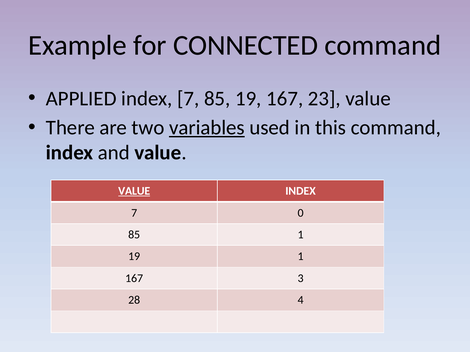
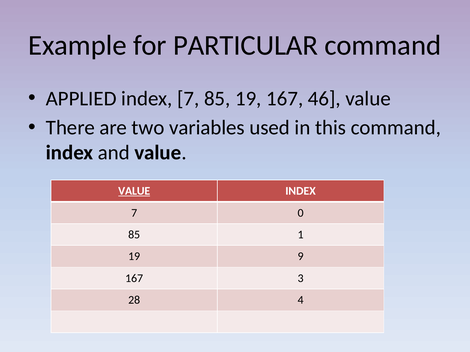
CONNECTED: CONNECTED -> PARTICULAR
23: 23 -> 46
variables underline: present -> none
19 1: 1 -> 9
